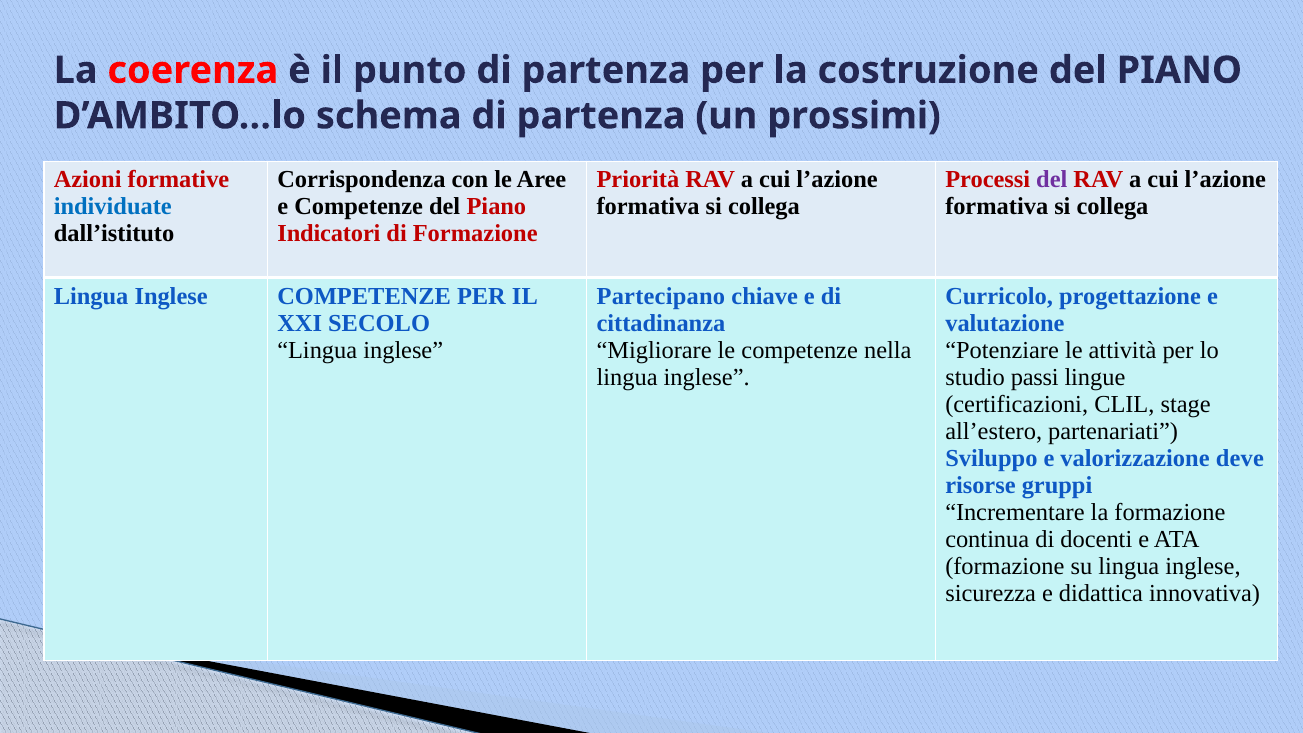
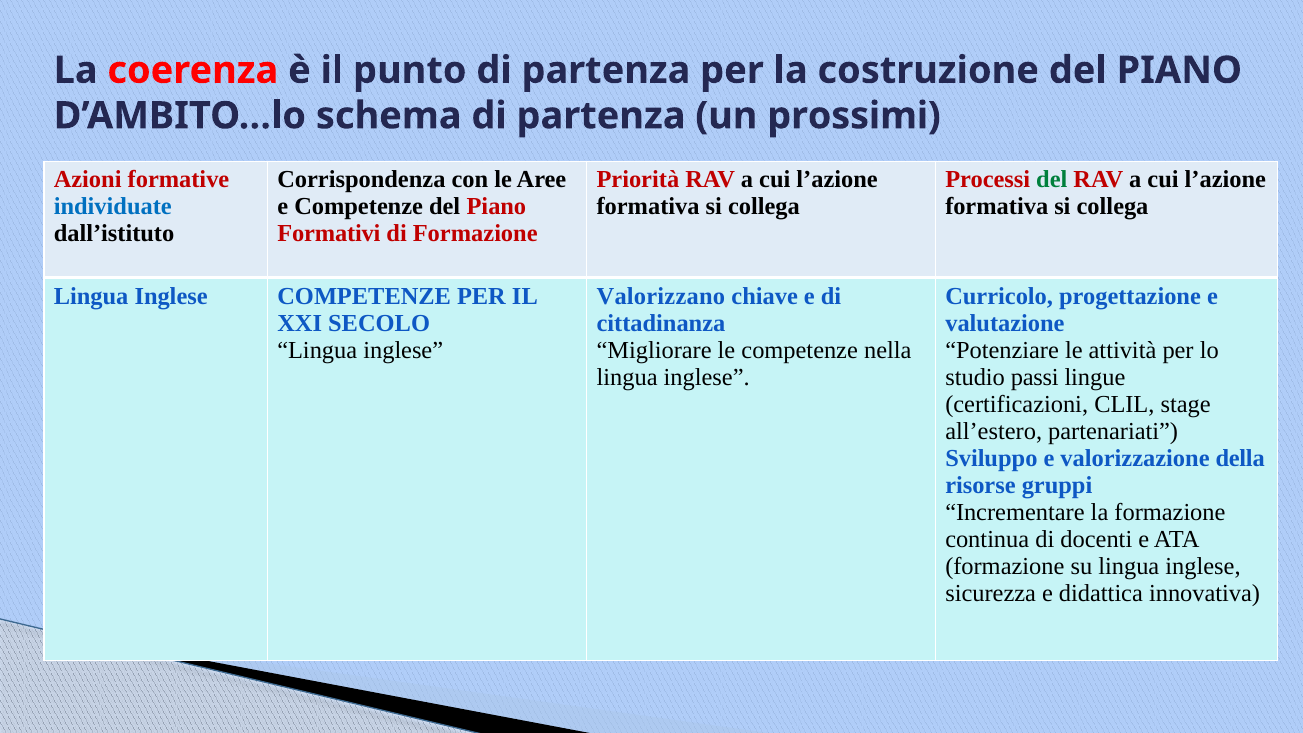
del at (1052, 180) colour: purple -> green
Indicatori: Indicatori -> Formativi
Partecipano: Partecipano -> Valorizzano
deve: deve -> della
